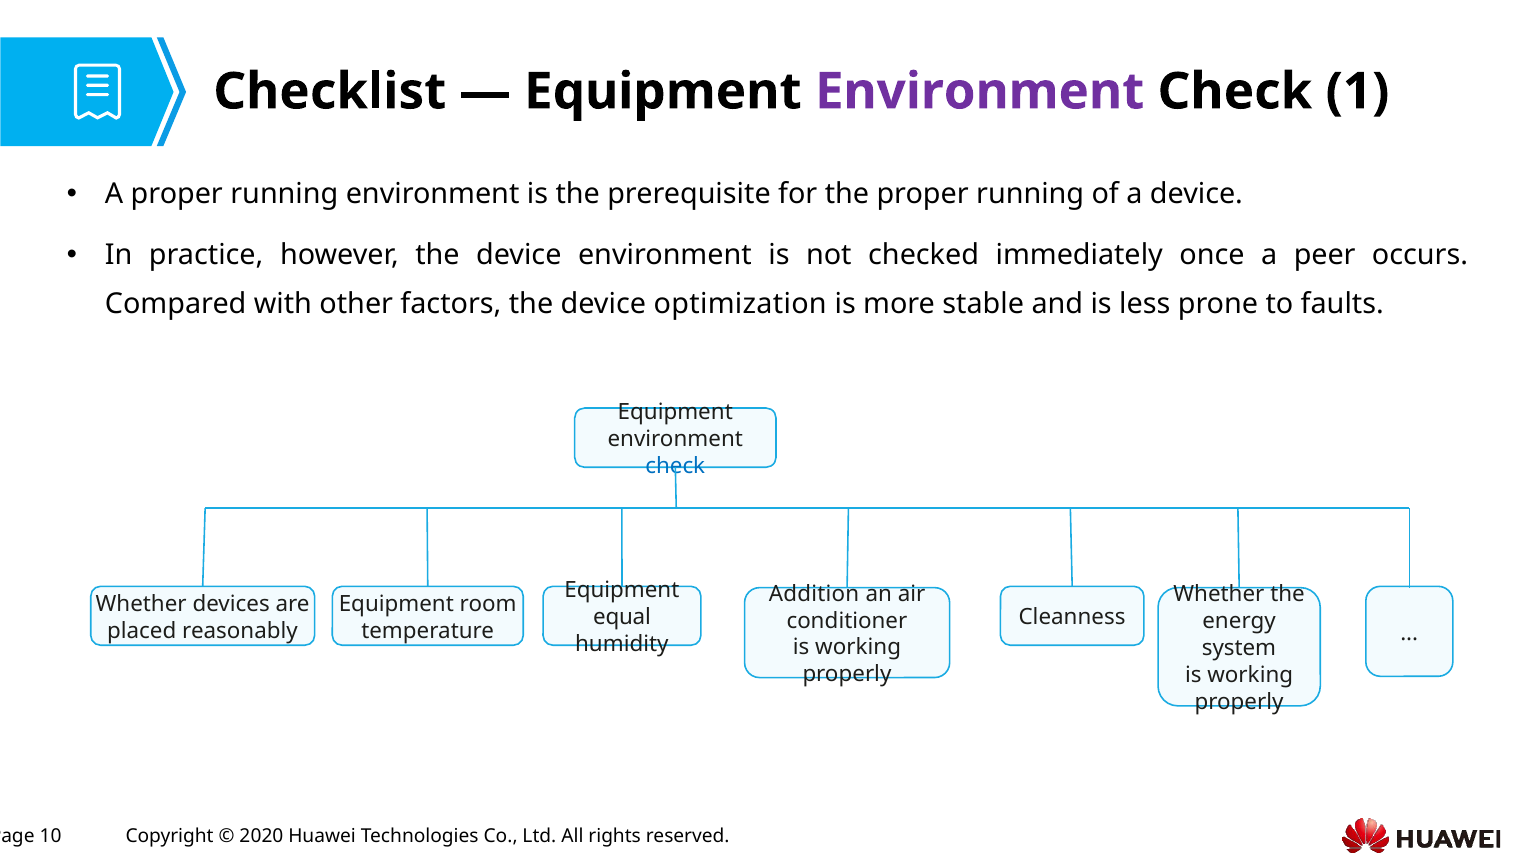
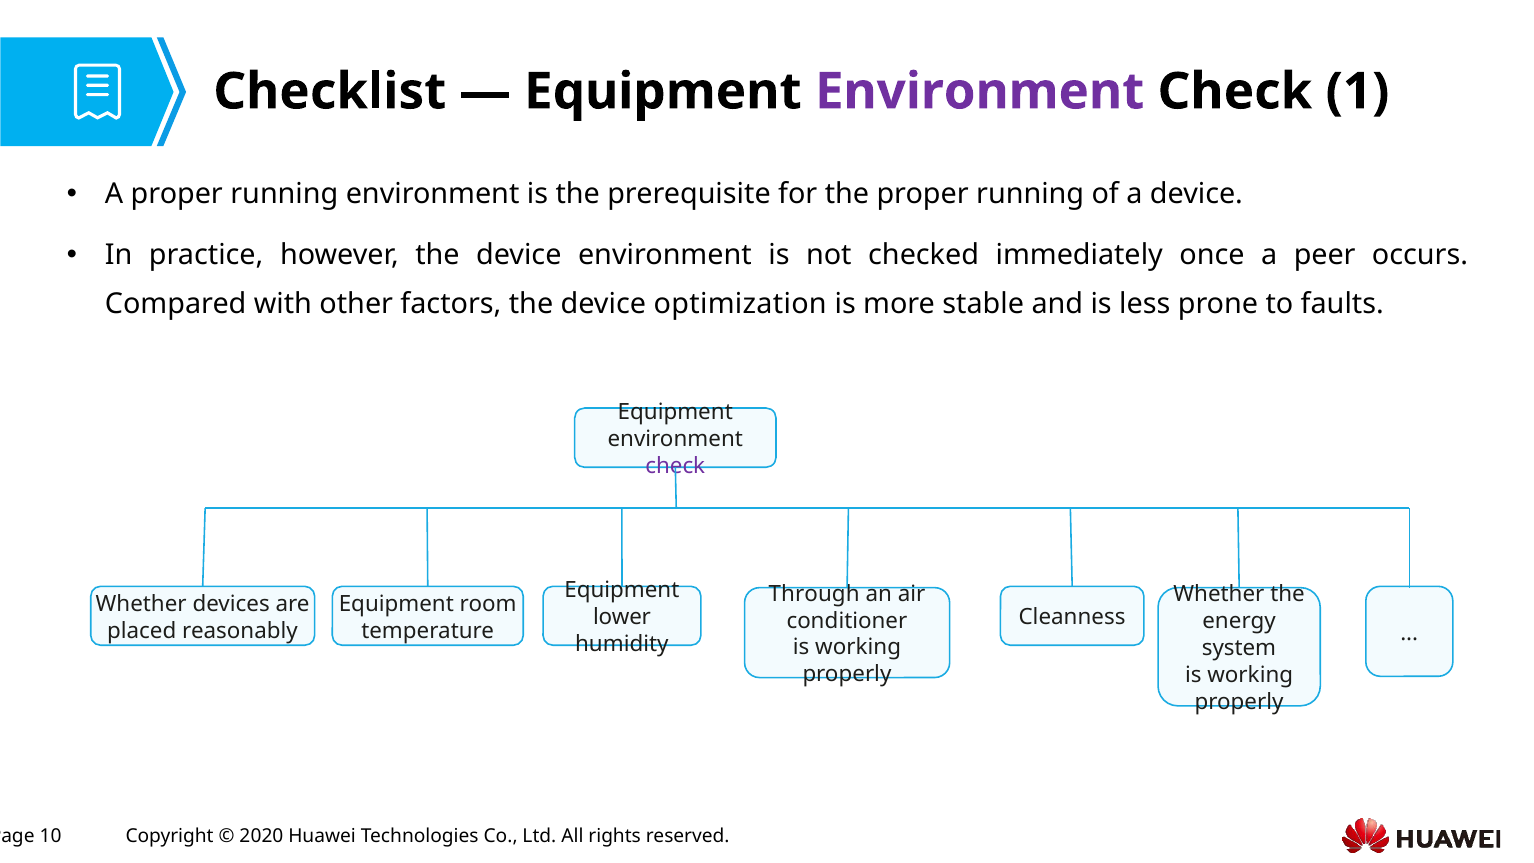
check at (675, 466) colour: blue -> purple
Addition: Addition -> Through
equal: equal -> lower
